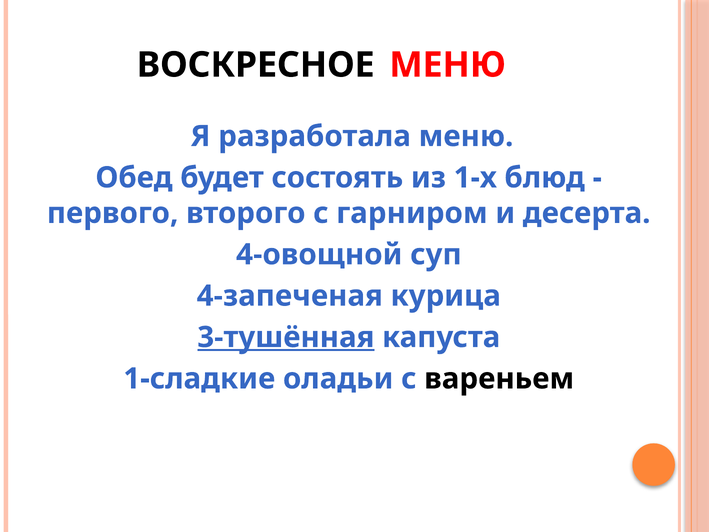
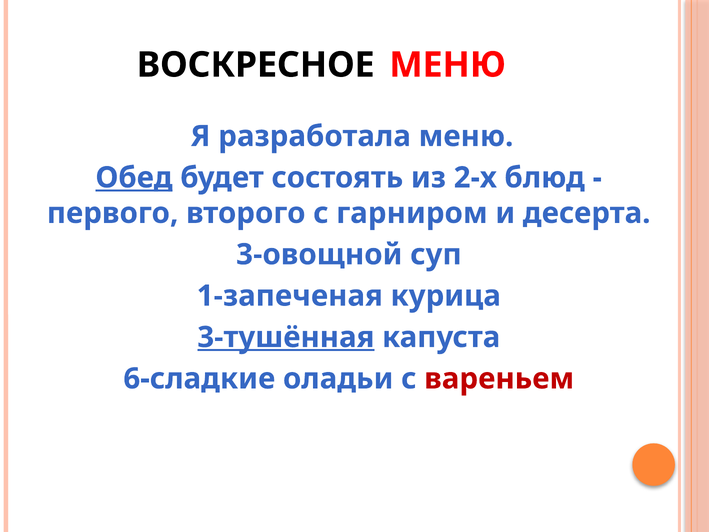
Обед underline: none -> present
1-х: 1-х -> 2-х
4-овощной: 4-овощной -> 3-овощной
4-запеченая: 4-запеченая -> 1-запеченая
1-сладкие: 1-сладкие -> 6-сладкие
вареньем colour: black -> red
